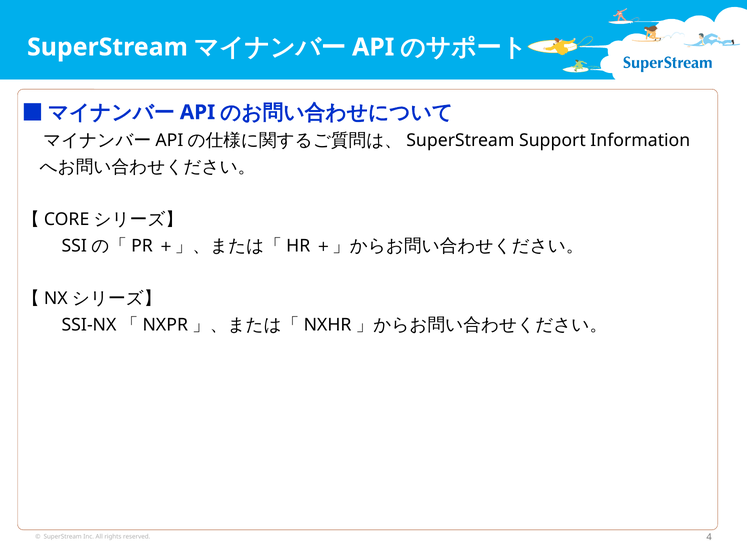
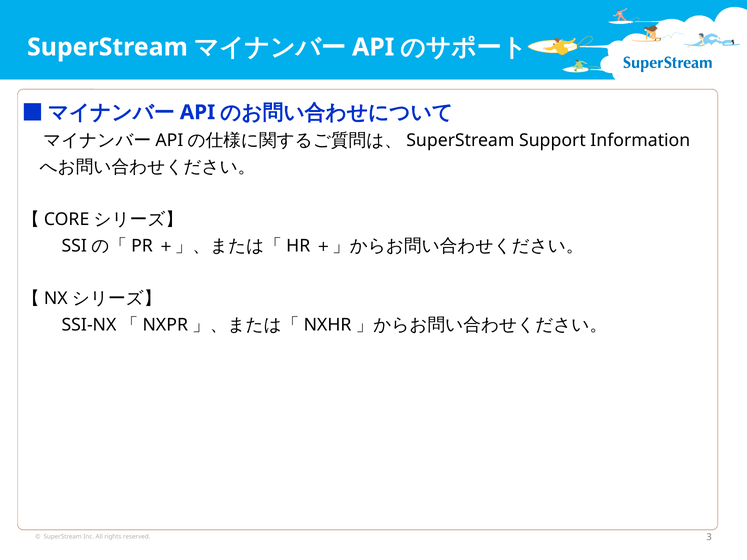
4: 4 -> 3
